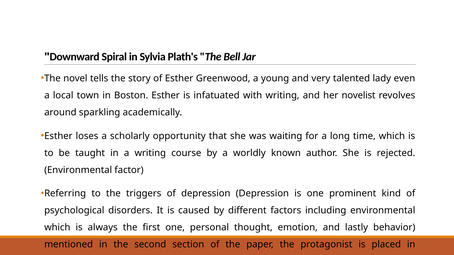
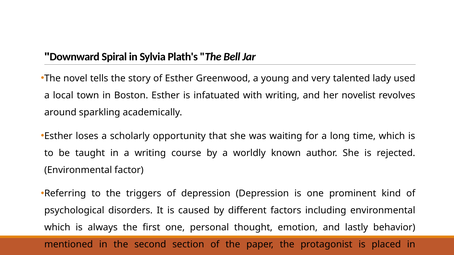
even: even -> used
